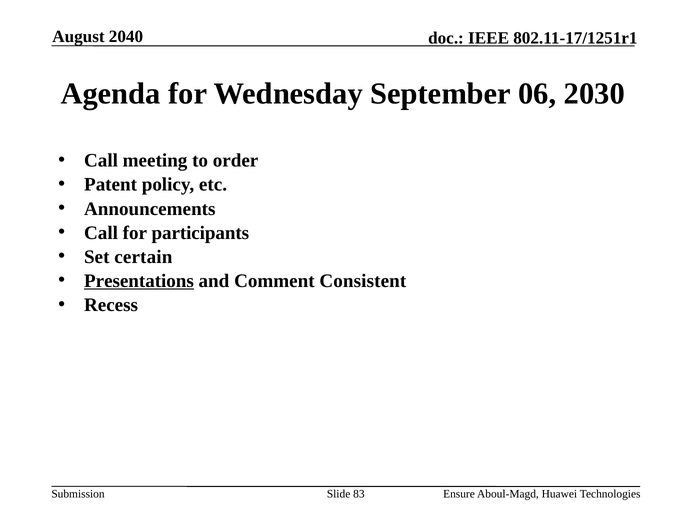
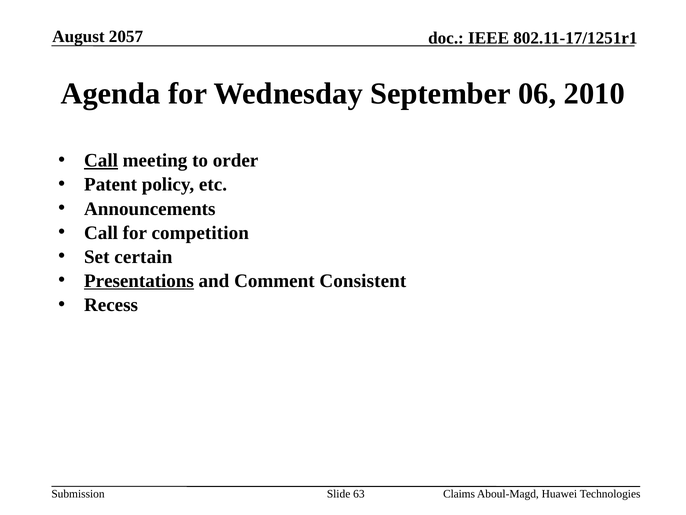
2040: 2040 -> 2057
2030: 2030 -> 2010
Call at (101, 160) underline: none -> present
participants: participants -> competition
83: 83 -> 63
Ensure: Ensure -> Claims
